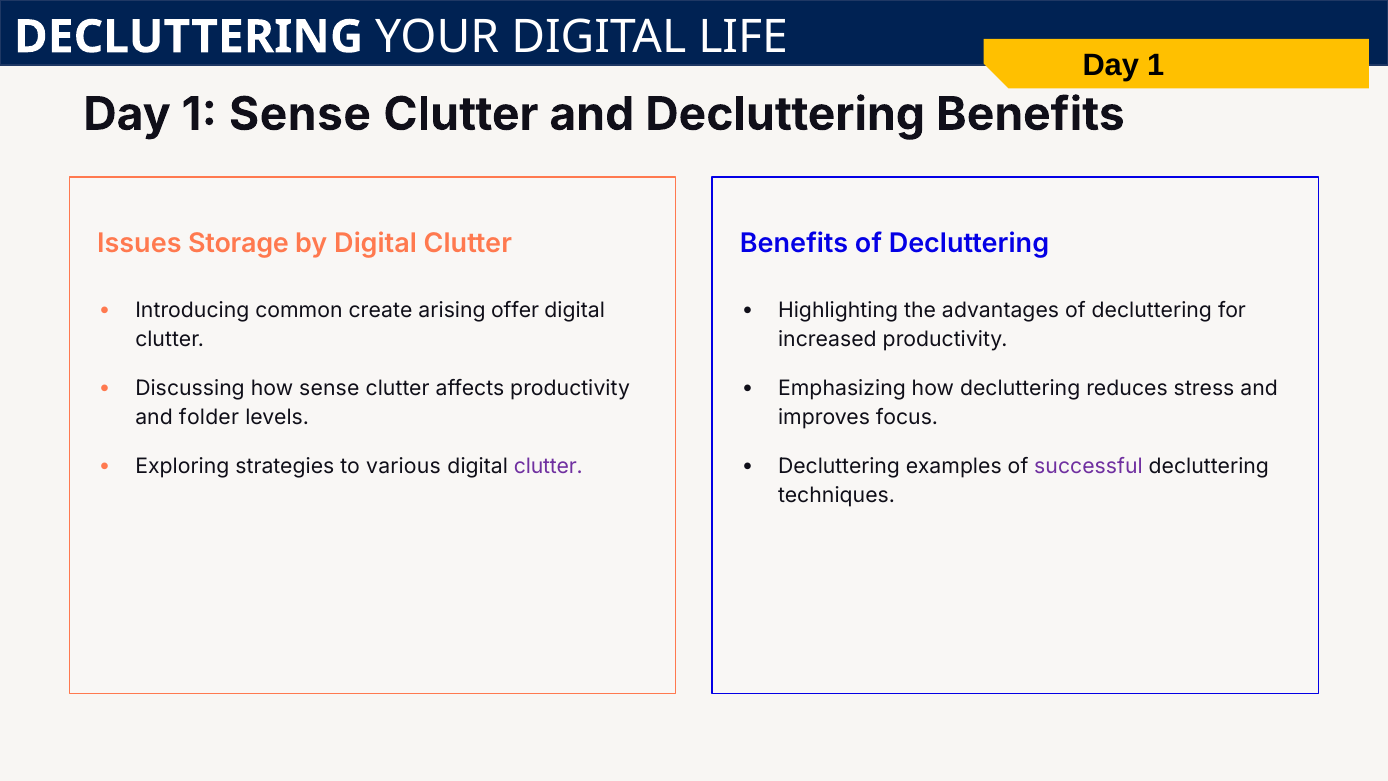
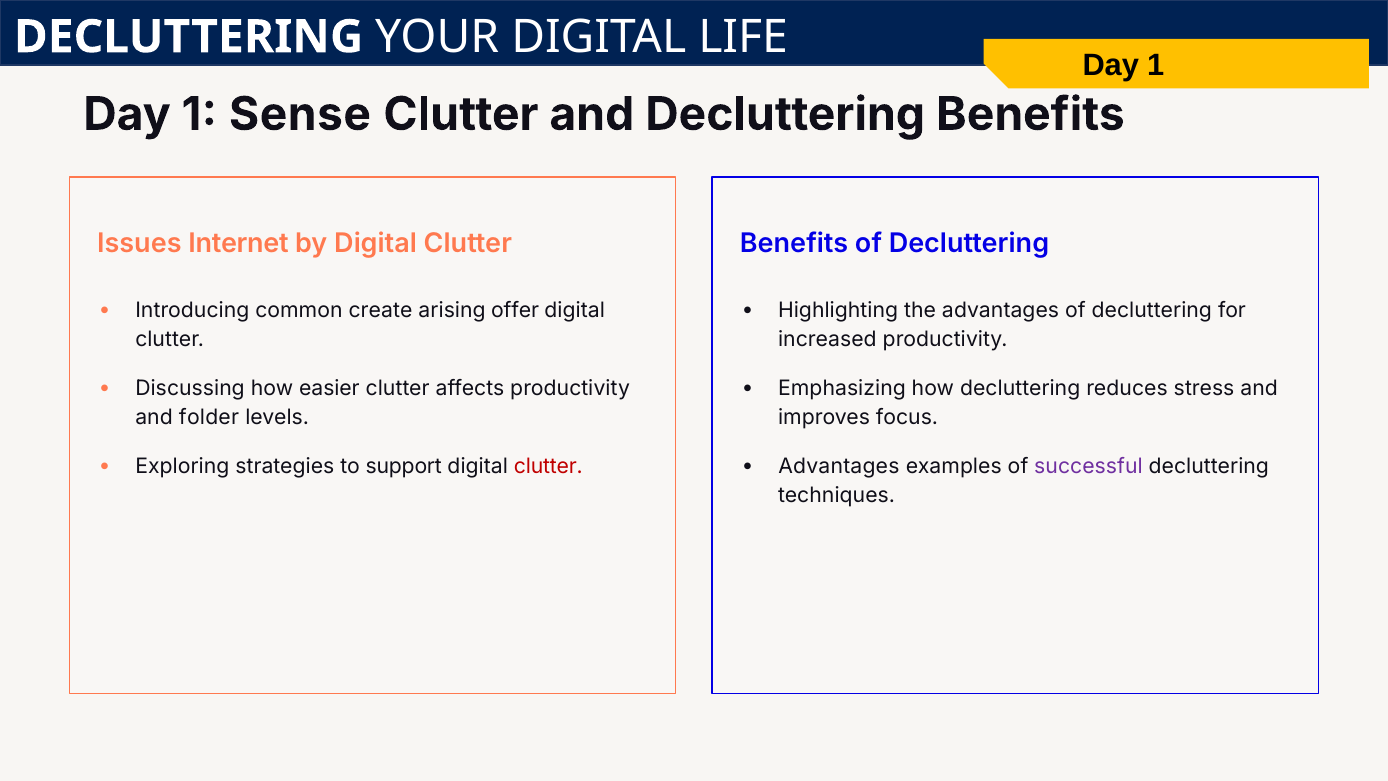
Storage: Storage -> Internet
how sense: sense -> easier
various: various -> support
clutter at (548, 466) colour: purple -> red
Decluttering at (839, 466): Decluttering -> Advantages
